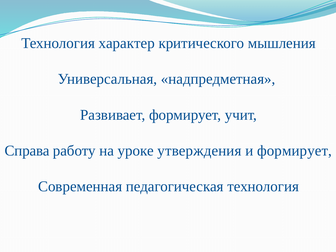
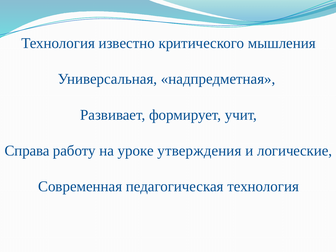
характер: характер -> известно
и формирует: формирует -> логические
